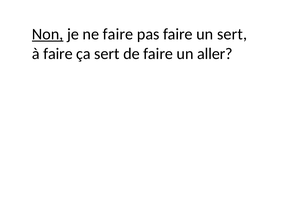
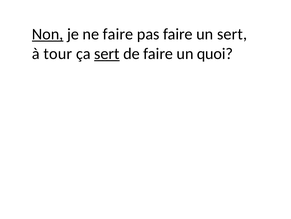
à faire: faire -> tour
sert at (107, 53) underline: none -> present
aller: aller -> quoi
